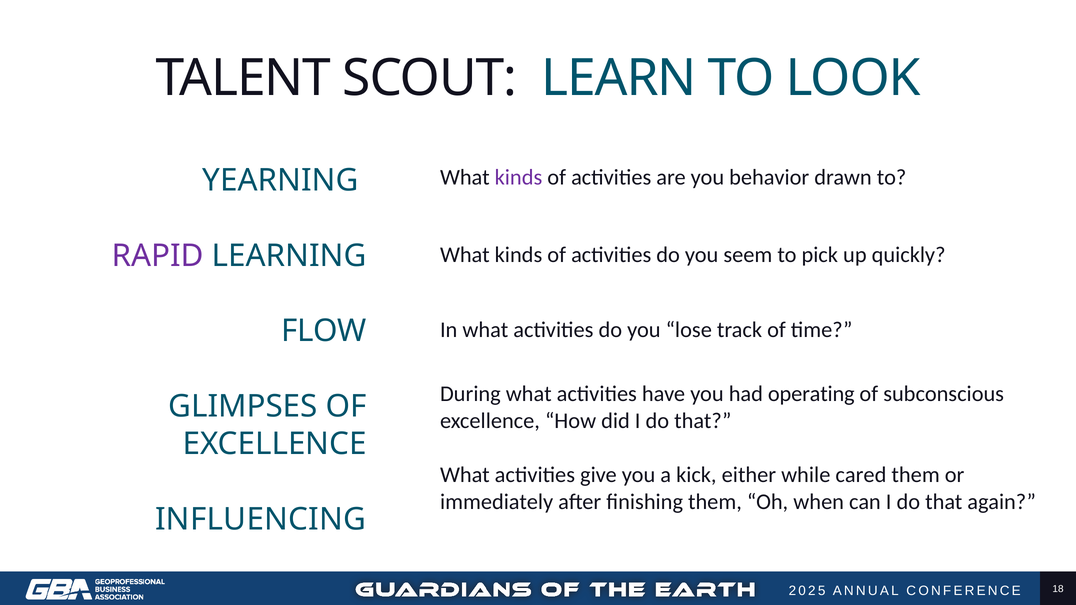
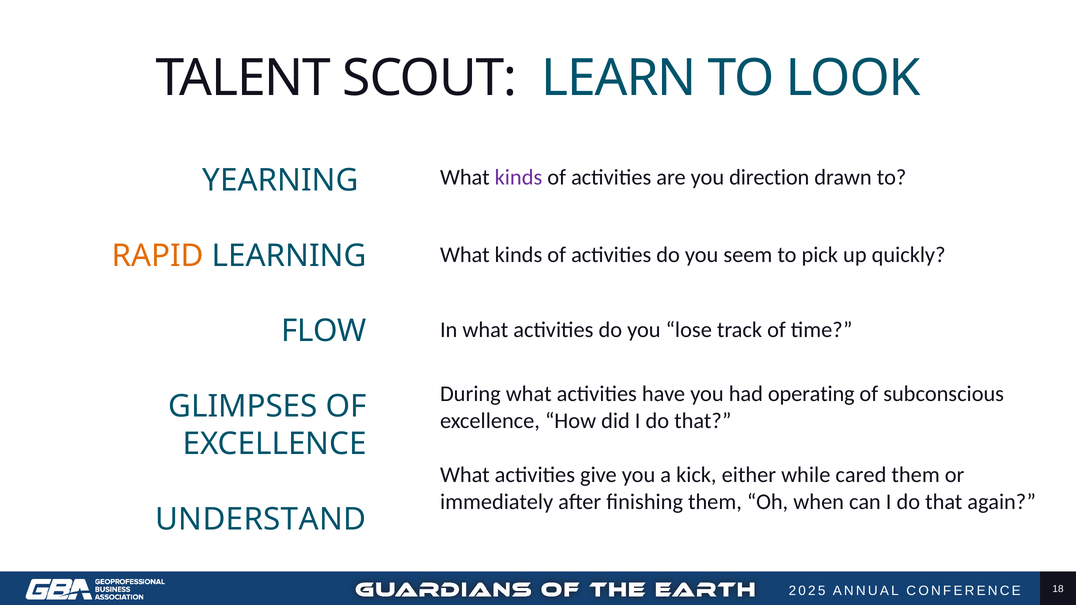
behavior: behavior -> direction
RAPID colour: purple -> orange
INFLUENCING: INFLUENCING -> UNDERSTAND
